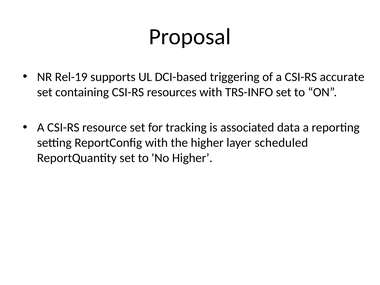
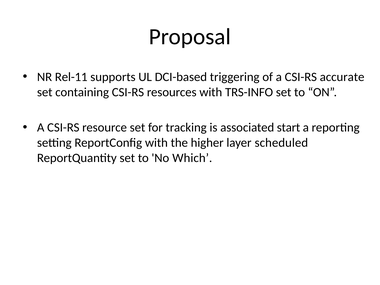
Rel-19: Rel-19 -> Rel-11
data: data -> start
No Higher: Higher -> Which
